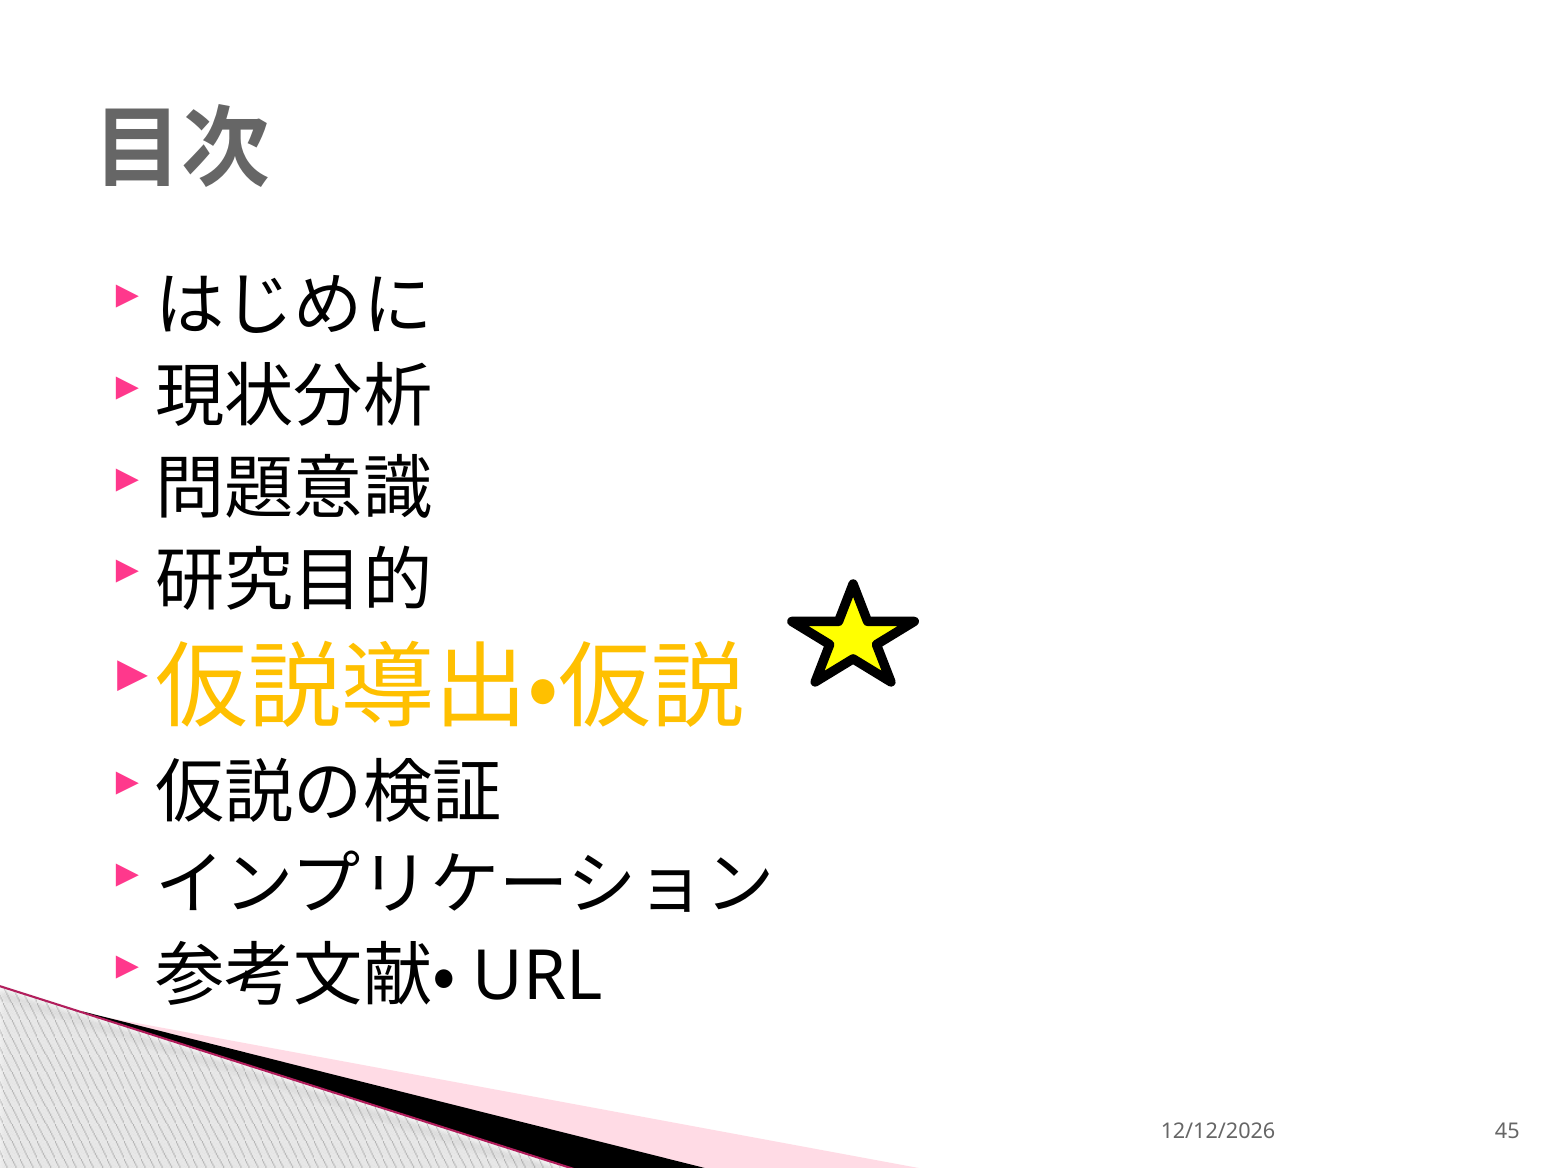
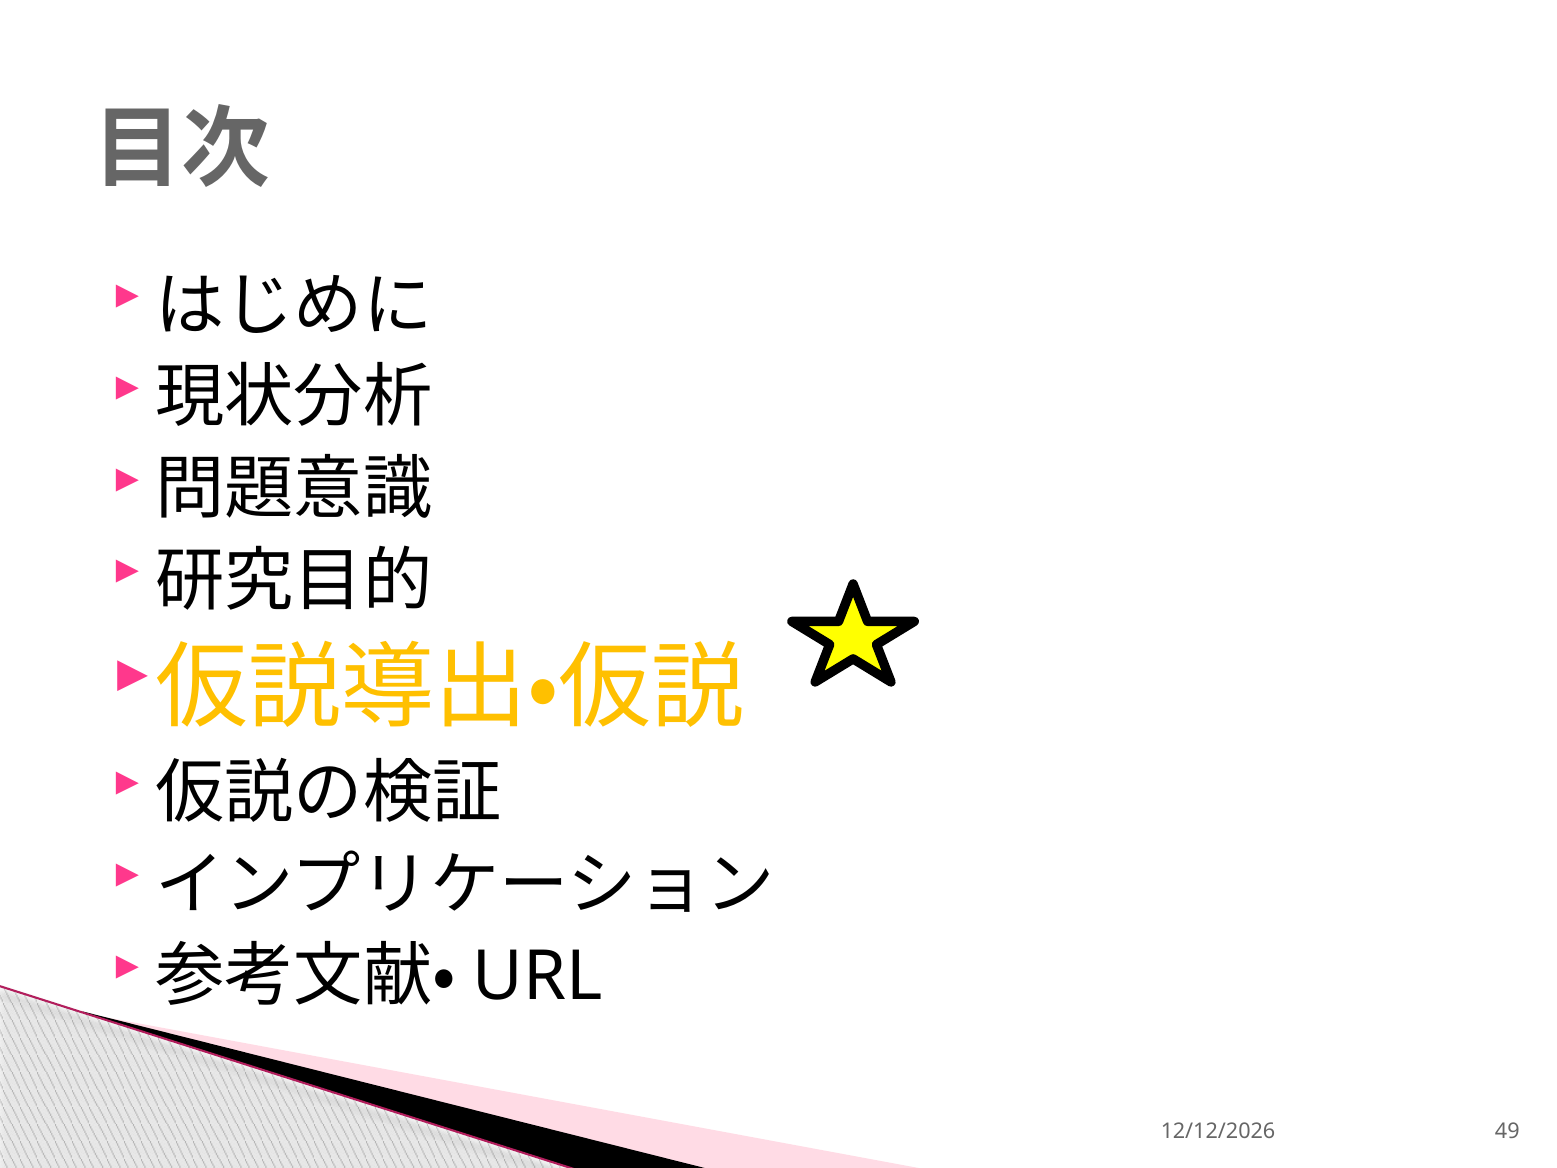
45: 45 -> 49
